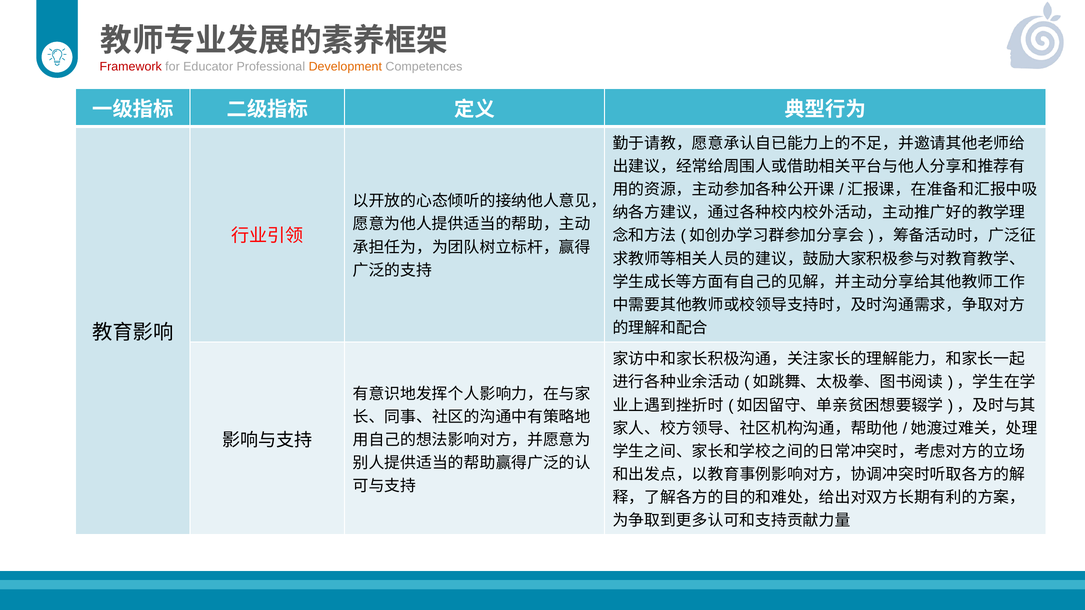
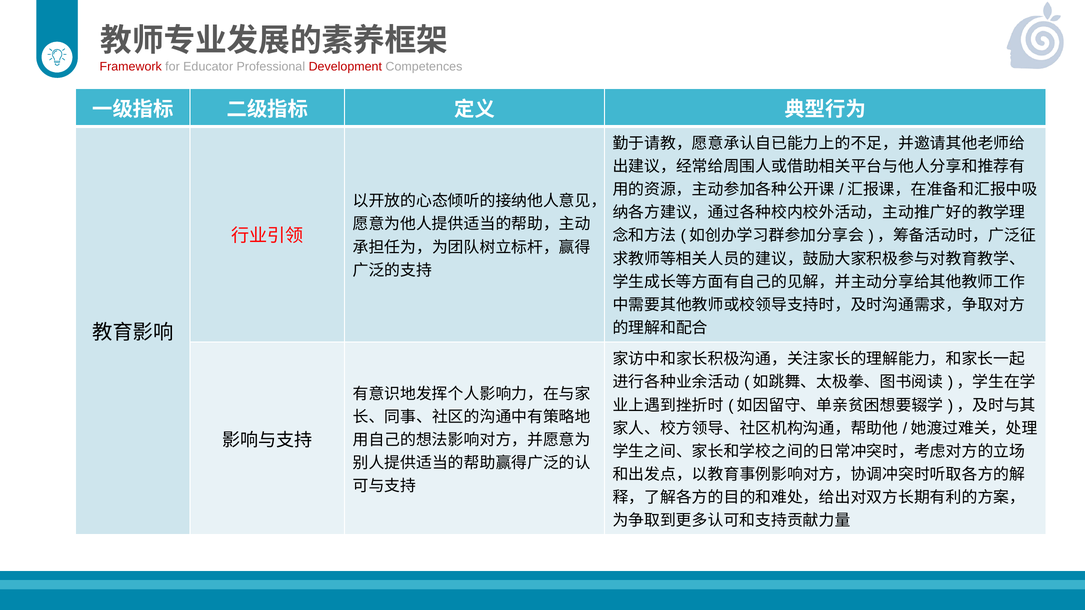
Development colour: orange -> red
